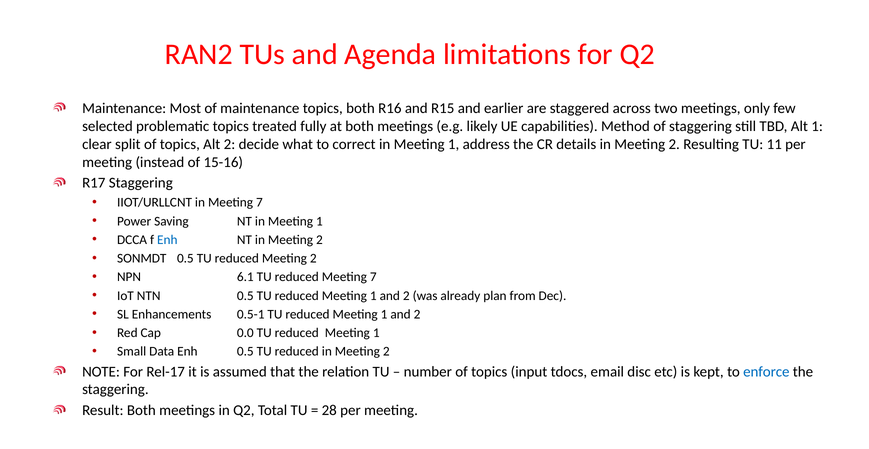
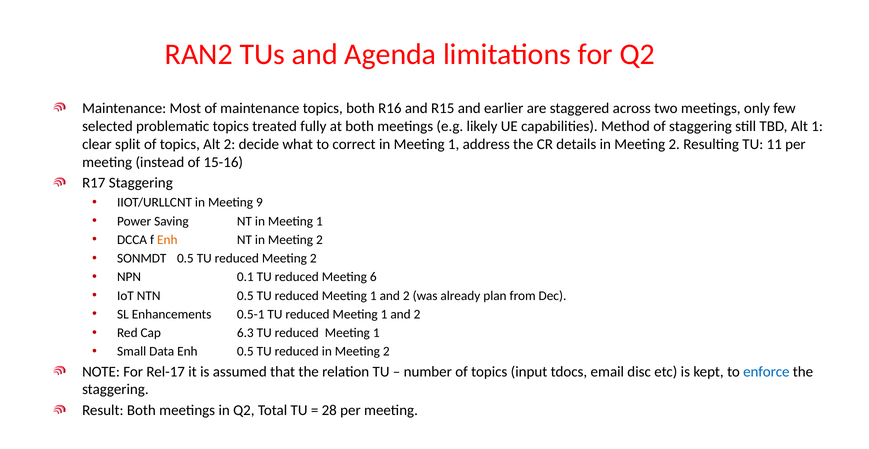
in Meeting 7: 7 -> 9
Enh at (167, 240) colour: blue -> orange
6.1: 6.1 -> 0.1
reduced Meeting 7: 7 -> 6
0.0: 0.0 -> 6.3
